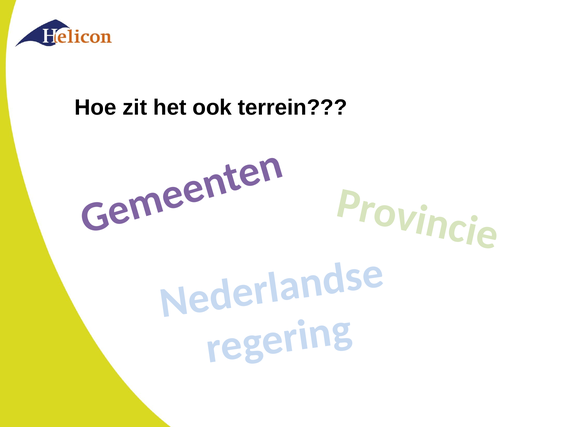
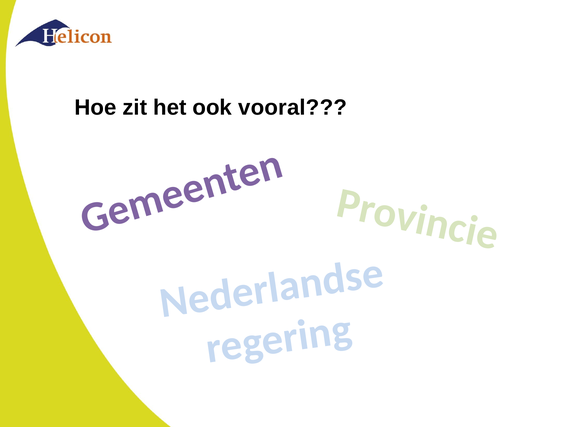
terrein: terrein -> vooral
